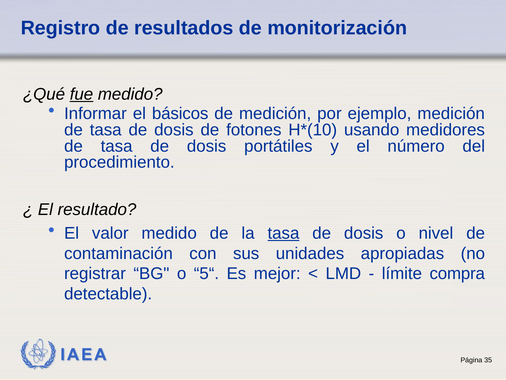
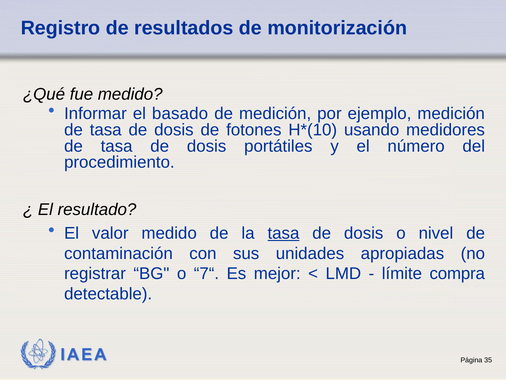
fue underline: present -> none
básicos: básicos -> basado
5“: 5“ -> 7“
